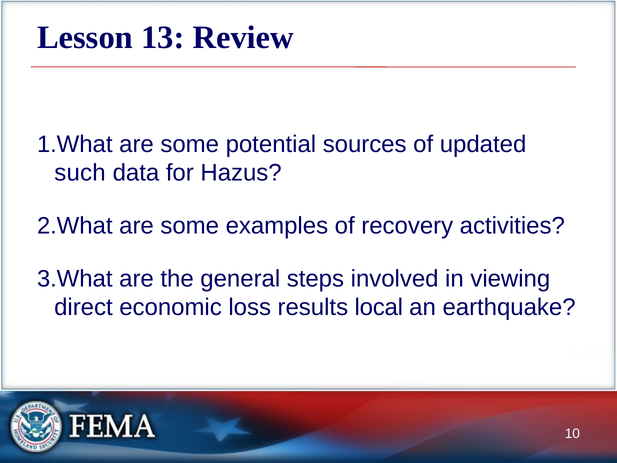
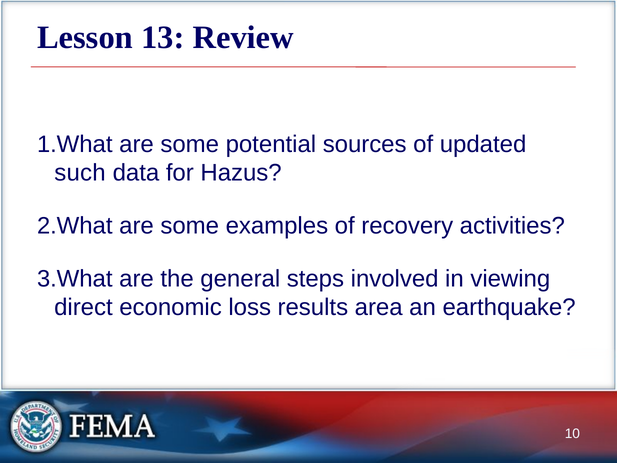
local: local -> area
